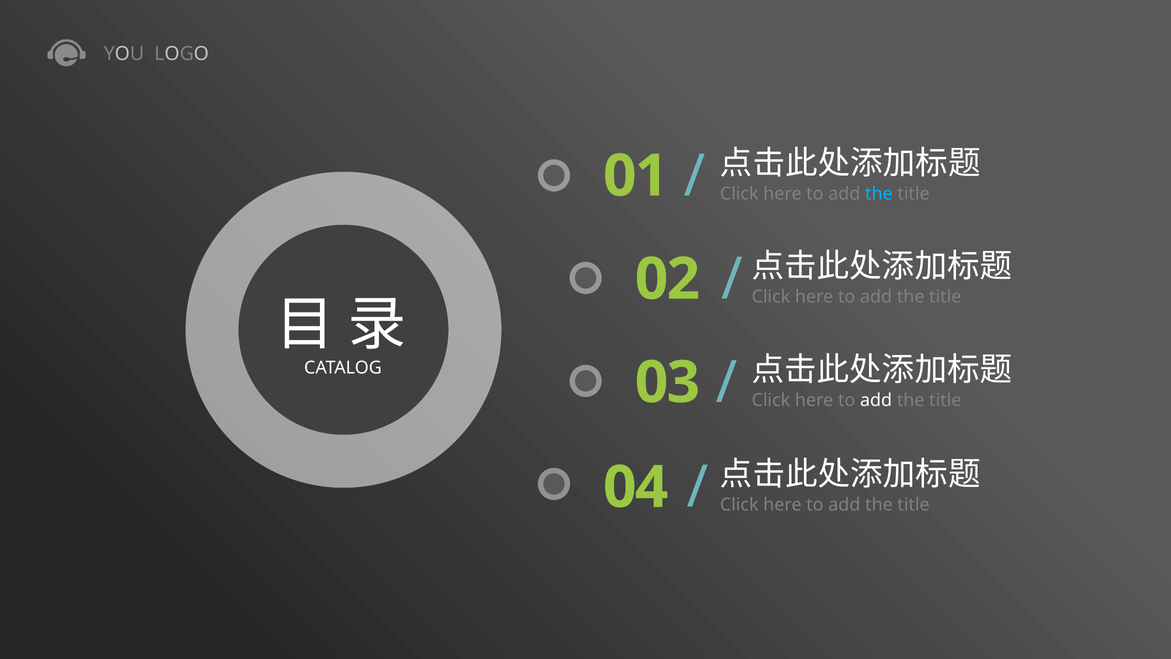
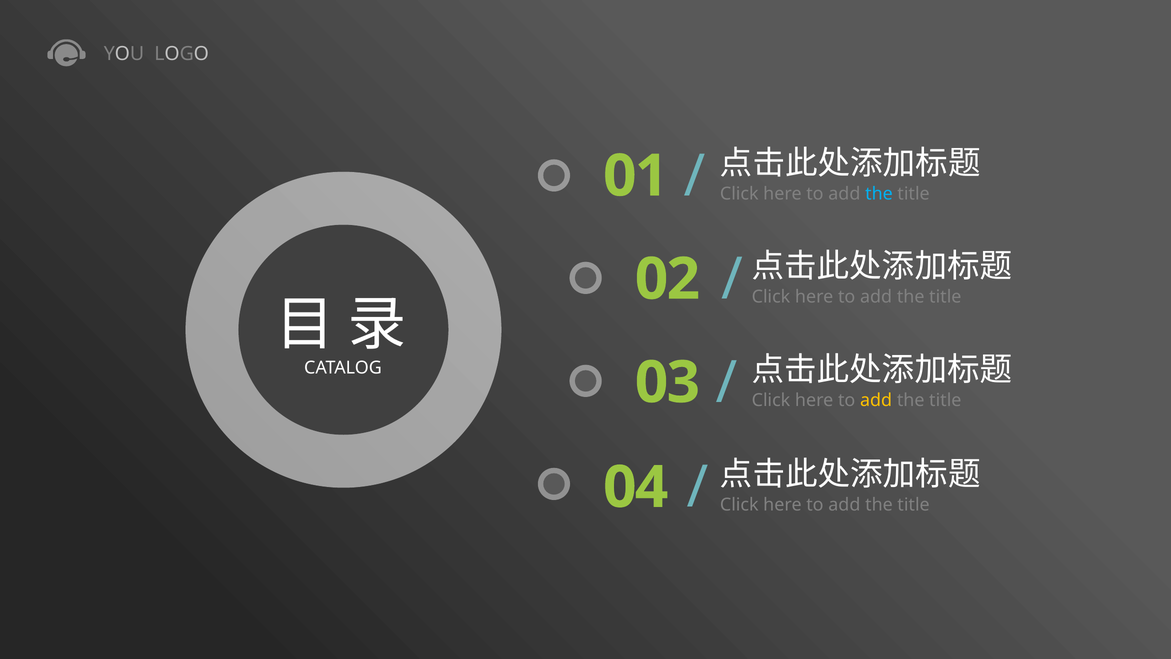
add at (876, 400) colour: white -> yellow
